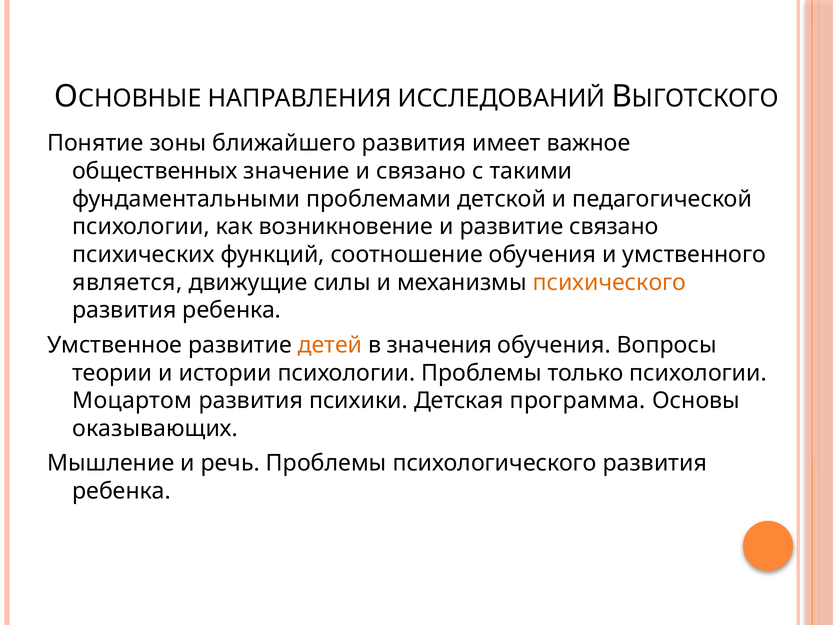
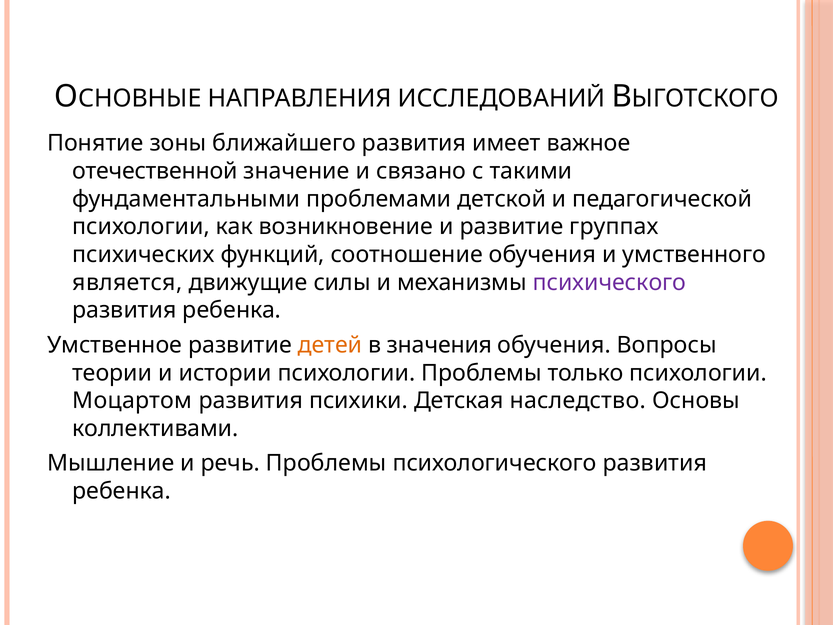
общественных: общественных -> отечественной
развитие связано: связано -> группах
психического colour: orange -> purple
программа: программа -> наследство
оказывающих: оказывающих -> коллективами
